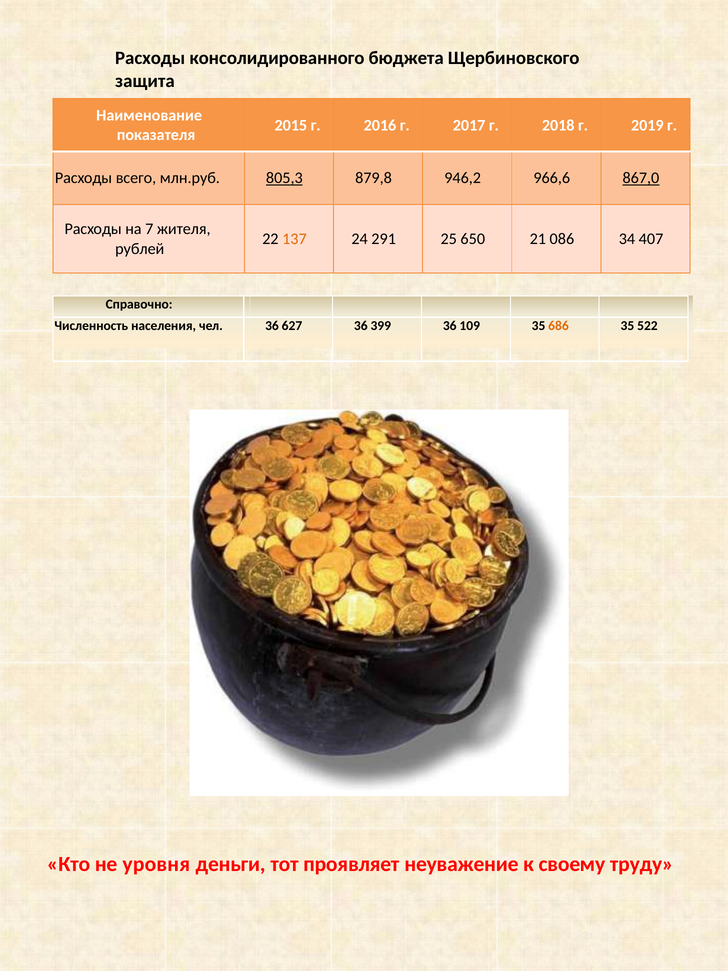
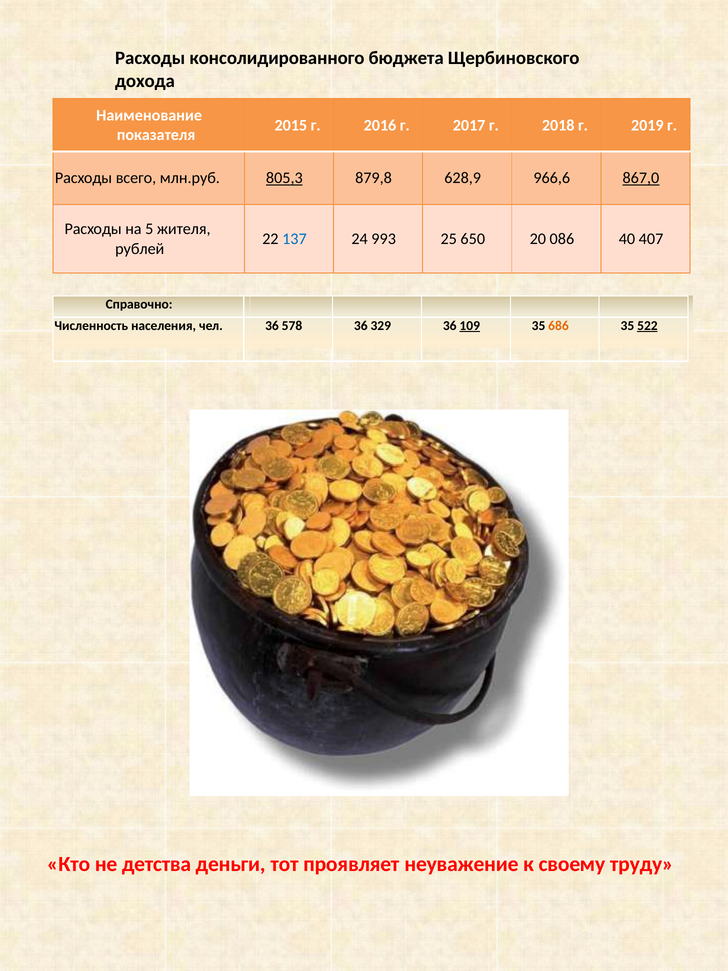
защита: защита -> дохода
946,2: 946,2 -> 628,9
7: 7 -> 5
137 colour: orange -> blue
291: 291 -> 993
21: 21 -> 20
34: 34 -> 40
627: 627 -> 578
399: 399 -> 329
109 underline: none -> present
522 underline: none -> present
уровня: уровня -> детства
